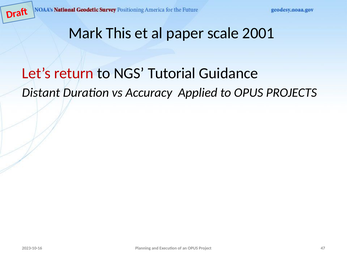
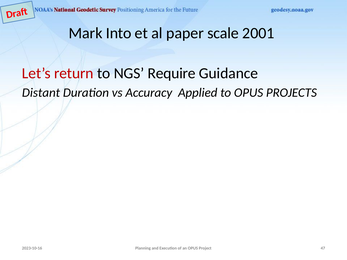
This: This -> Into
Tutorial: Tutorial -> Require
